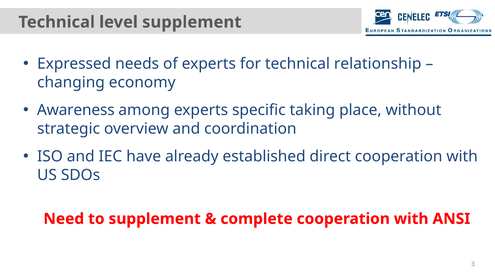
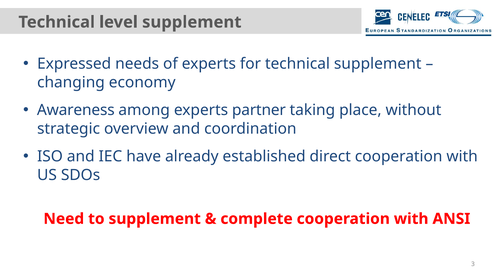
technical relationship: relationship -> supplement
specific: specific -> partner
